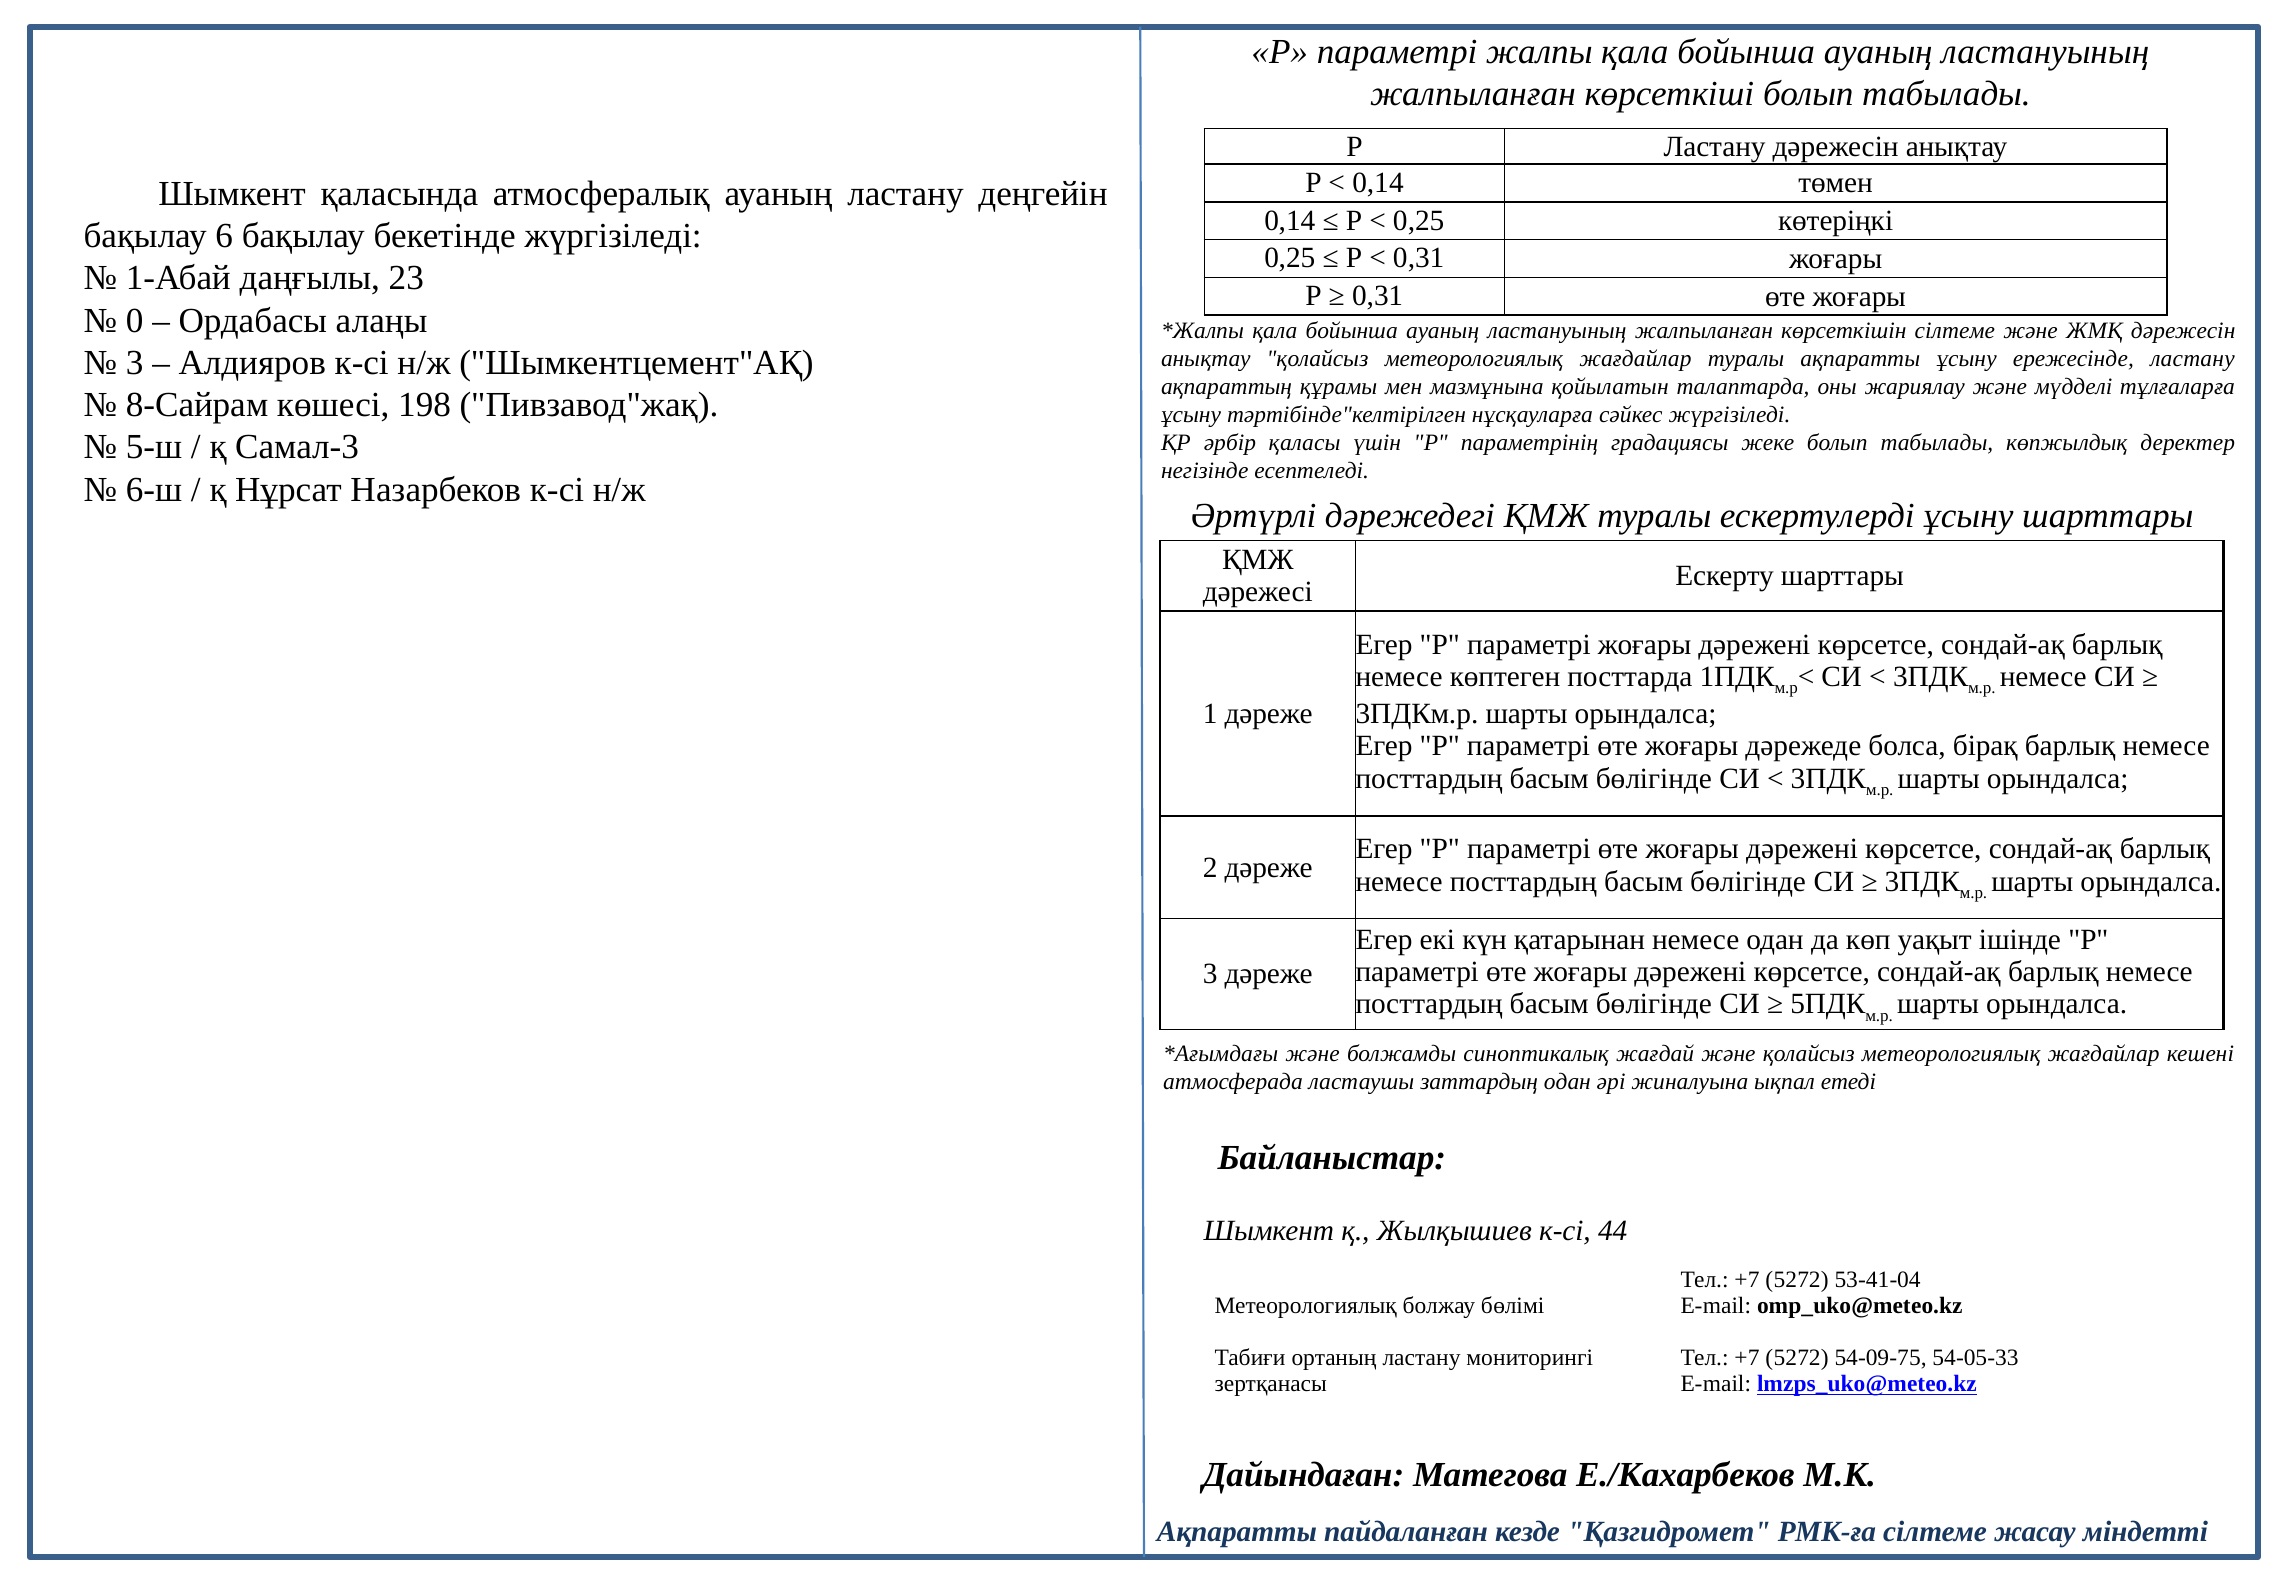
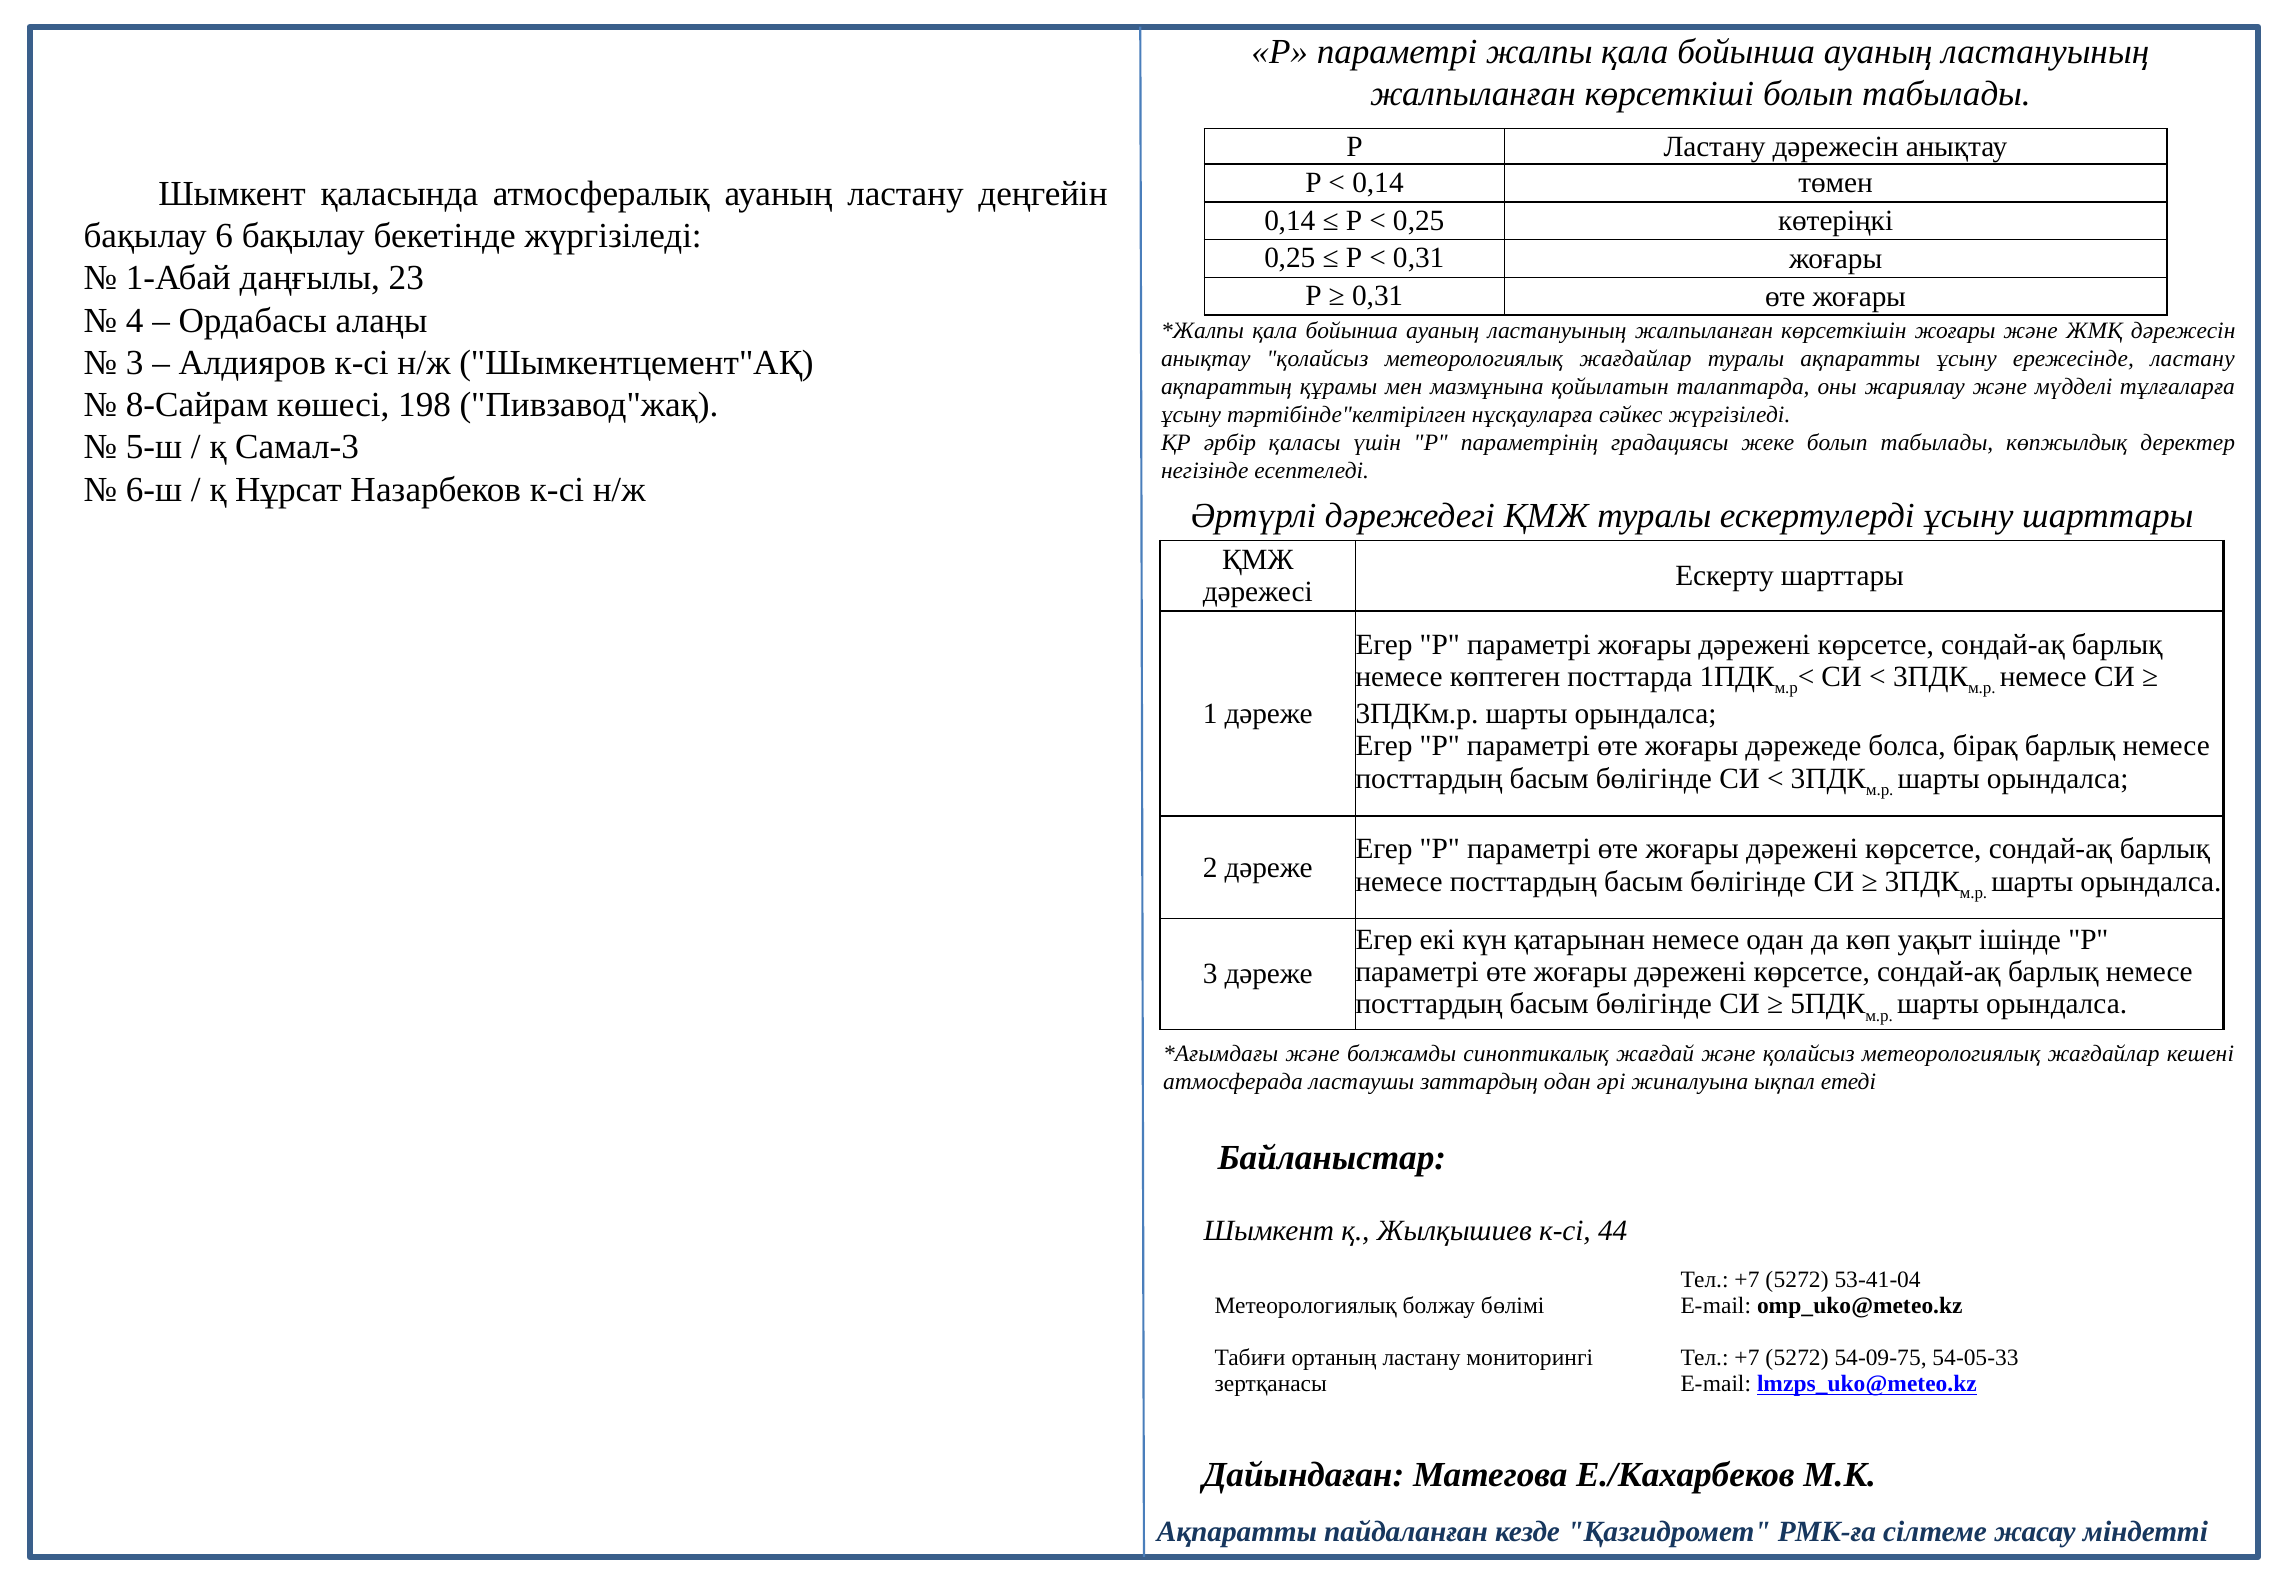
0: 0 -> 4
көрсеткішін сілтеме: сілтеме -> жоғары
